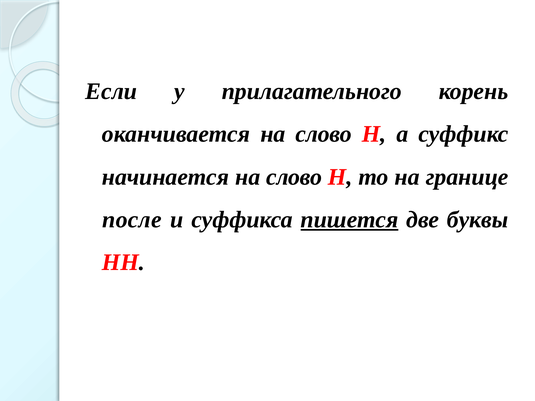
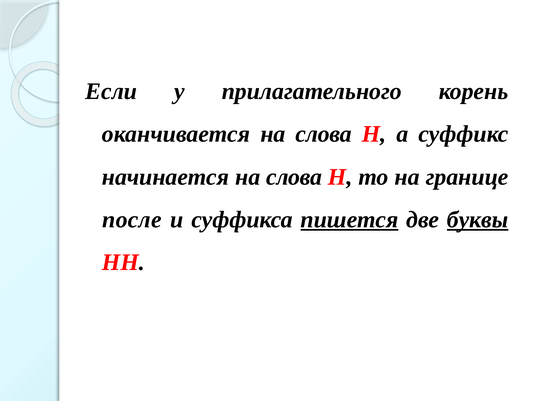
оканчивается на слово: слово -> слова
начинается на слово: слово -> слова
буквы underline: none -> present
